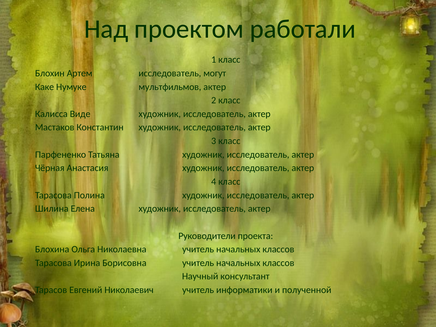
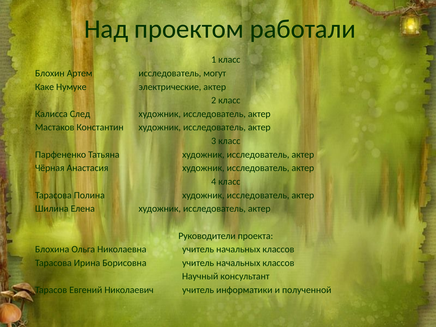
мультфильмов: мультфильмов -> электрические
Виде: Виде -> След
